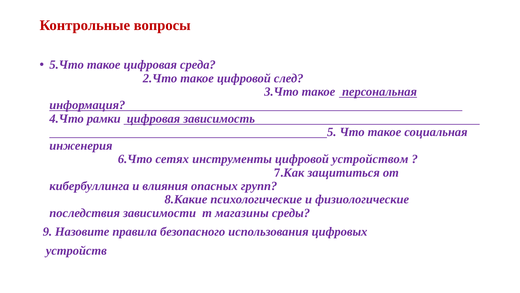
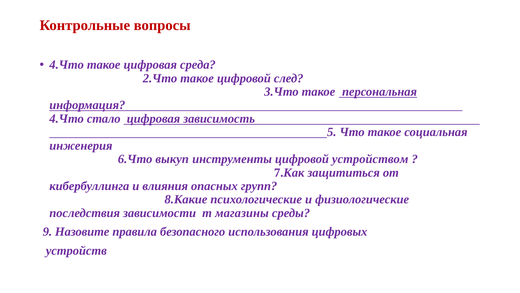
5.Что at (67, 65): 5.Что -> 4.Что
рамки: рамки -> стало
сетях: сетях -> выкуп
